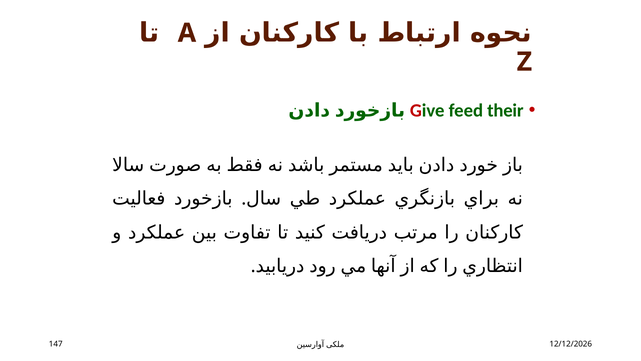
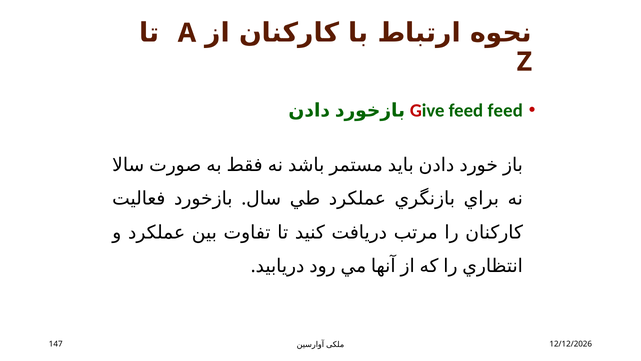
feed their: their -> feed
